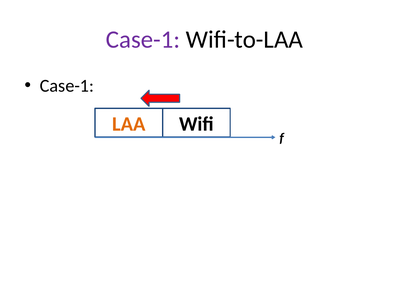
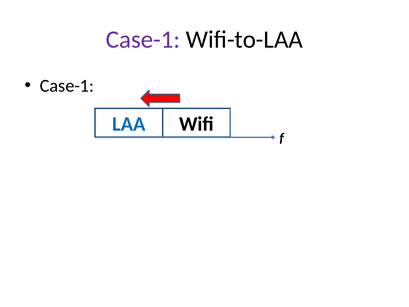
LAA colour: orange -> blue
